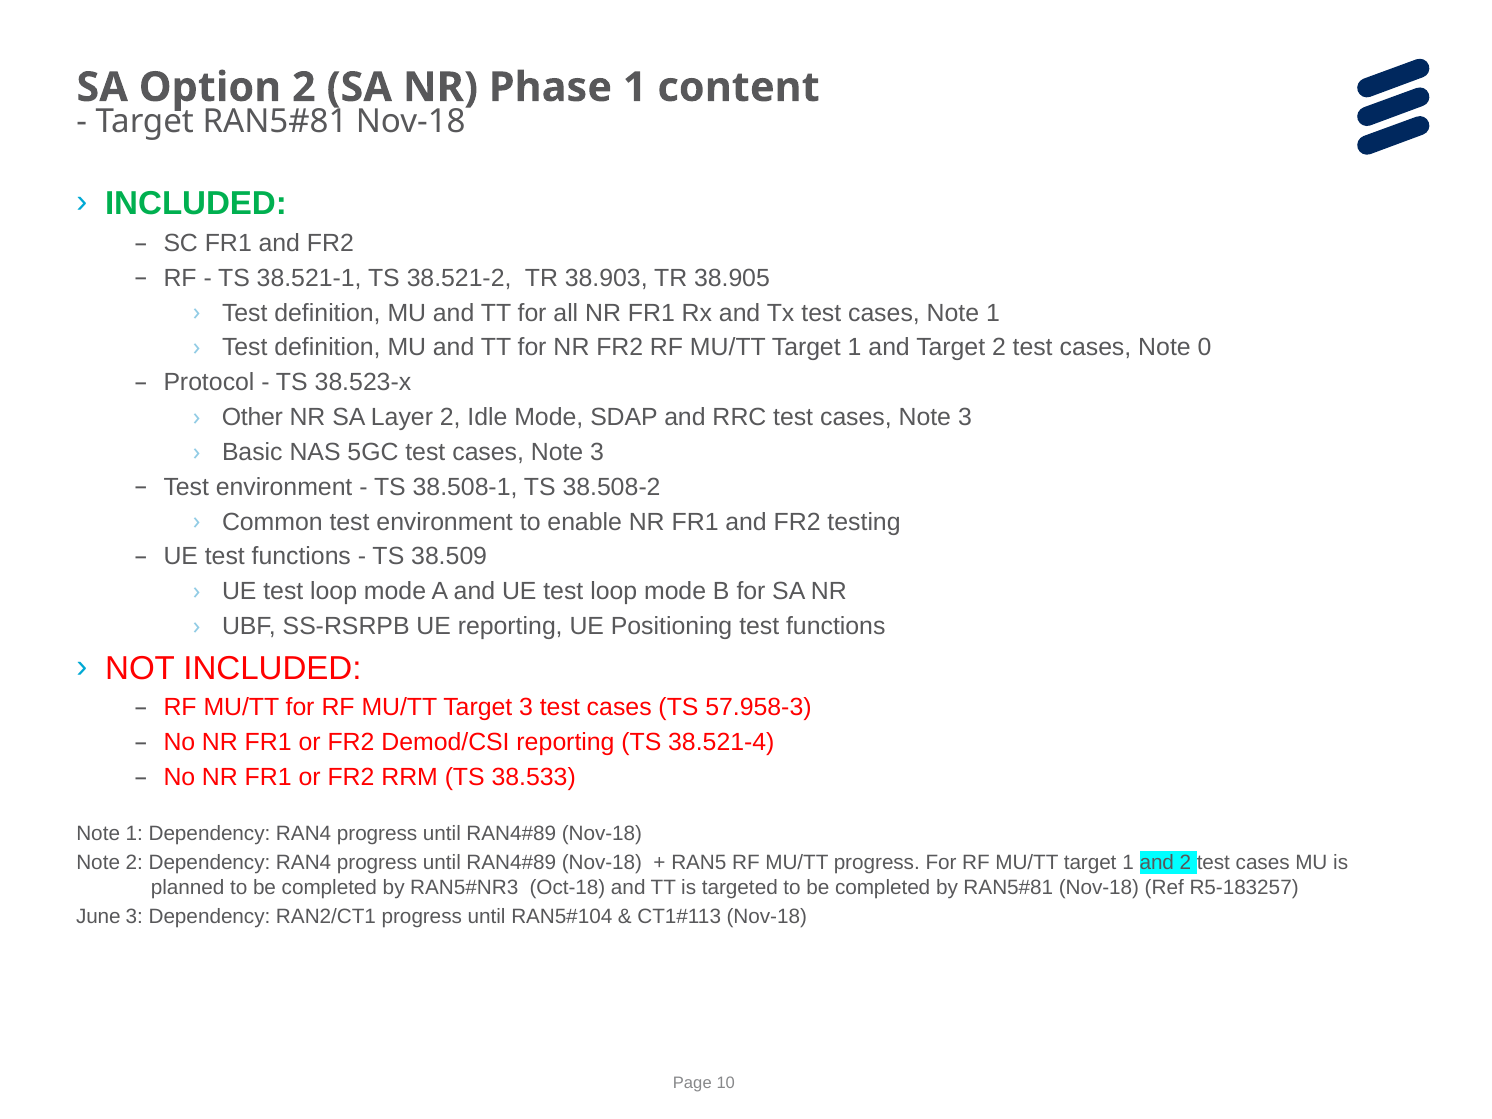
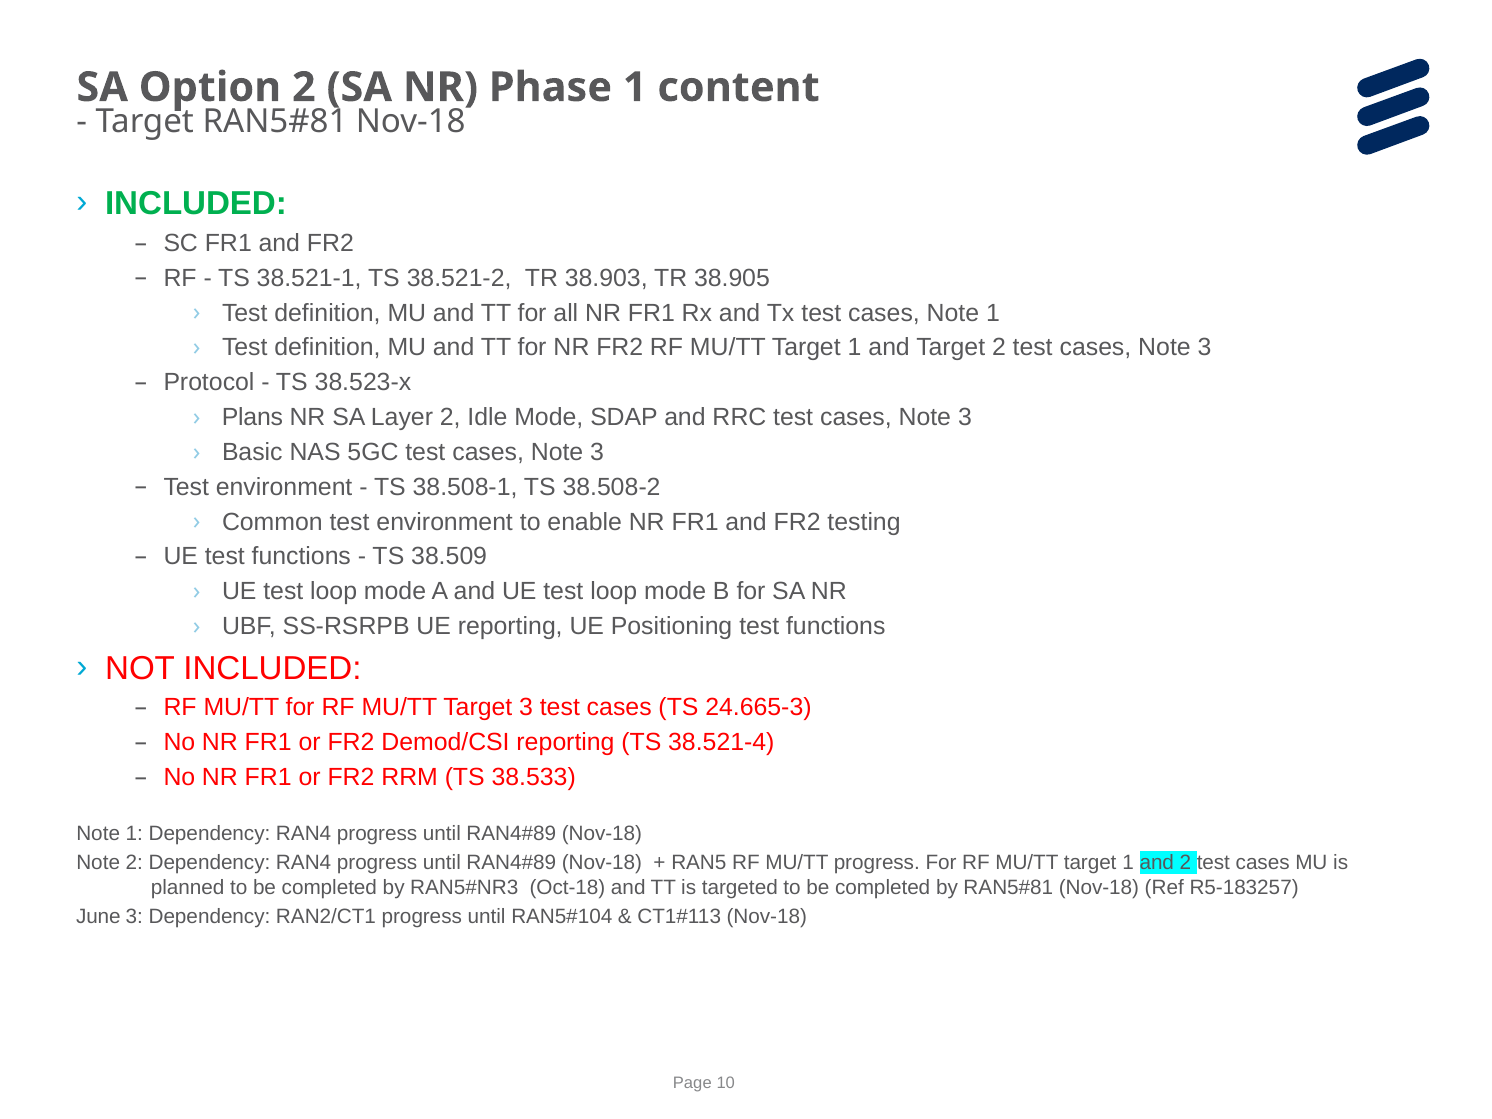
0 at (1204, 348): 0 -> 3
Other: Other -> Plans
57.958-3: 57.958-3 -> 24.665-3
